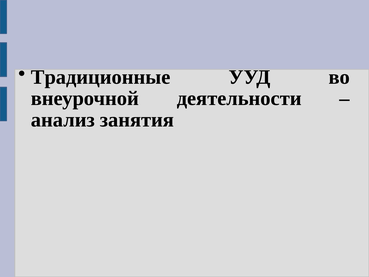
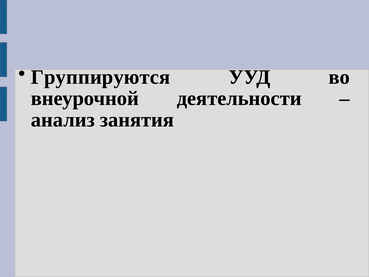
Традиционные: Традиционные -> Группируются
